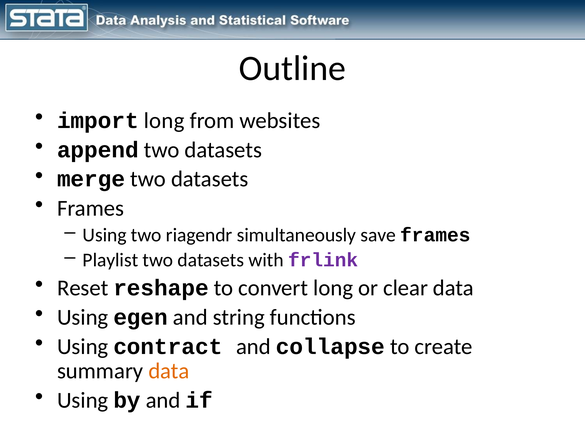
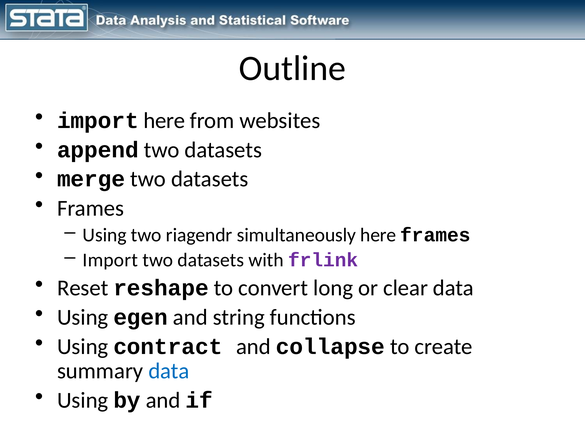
import long: long -> here
simultaneously save: save -> here
Playlist at (110, 260): Playlist -> Import
data at (169, 371) colour: orange -> blue
